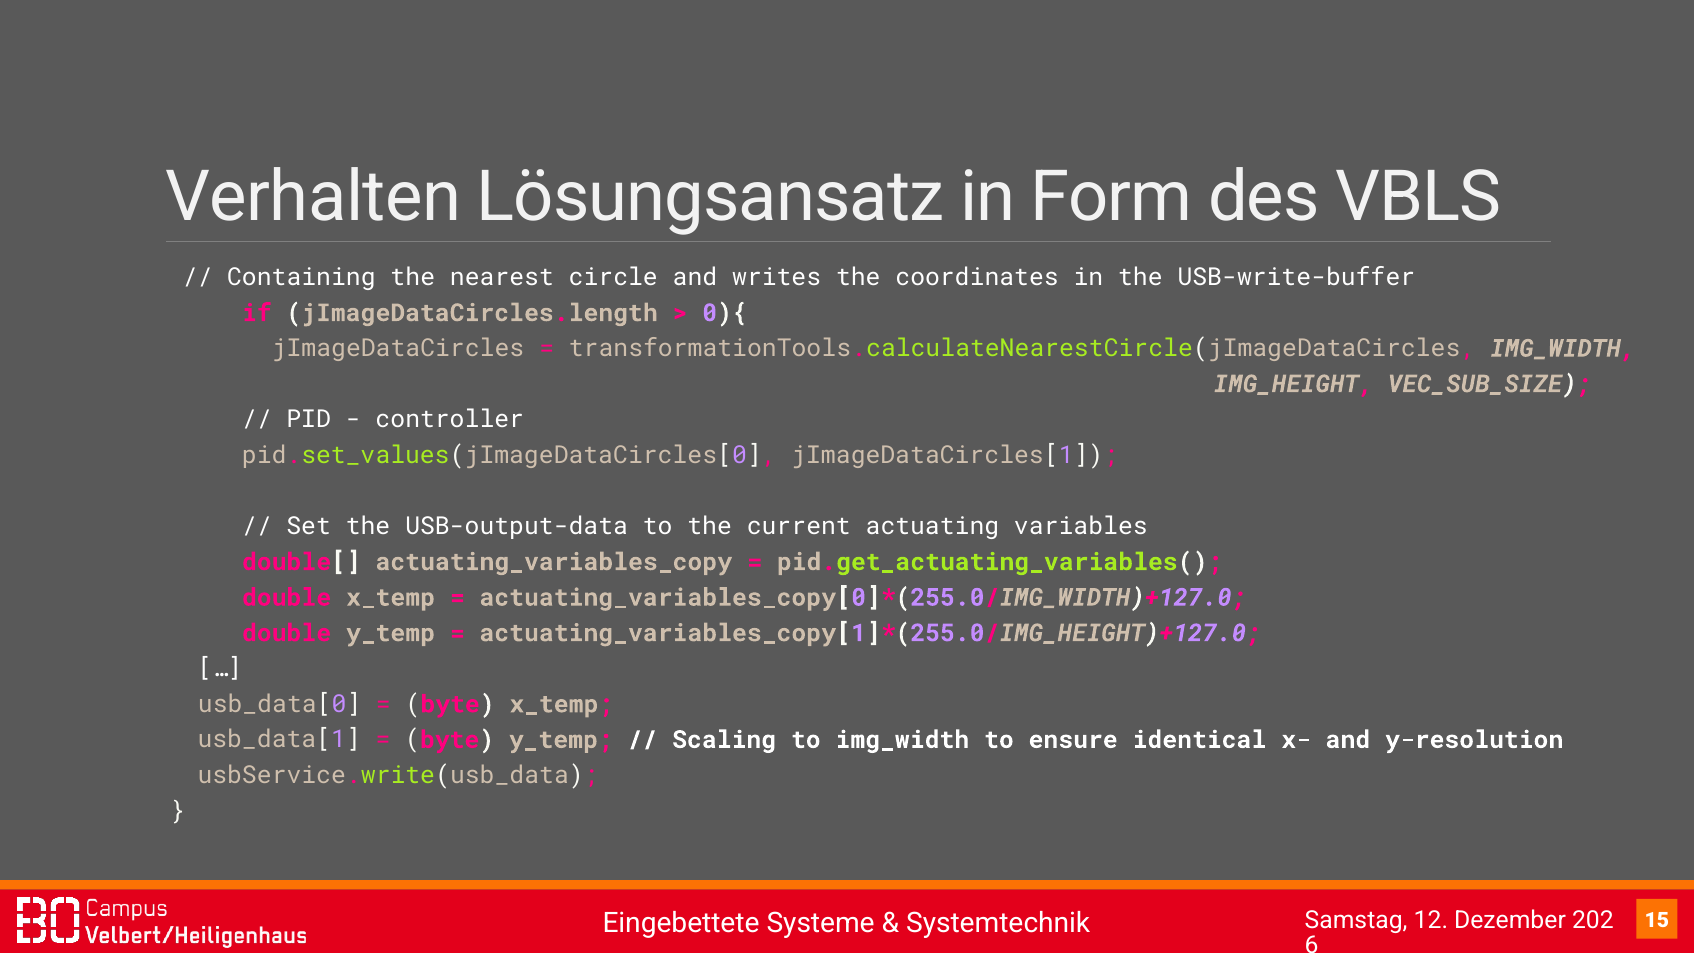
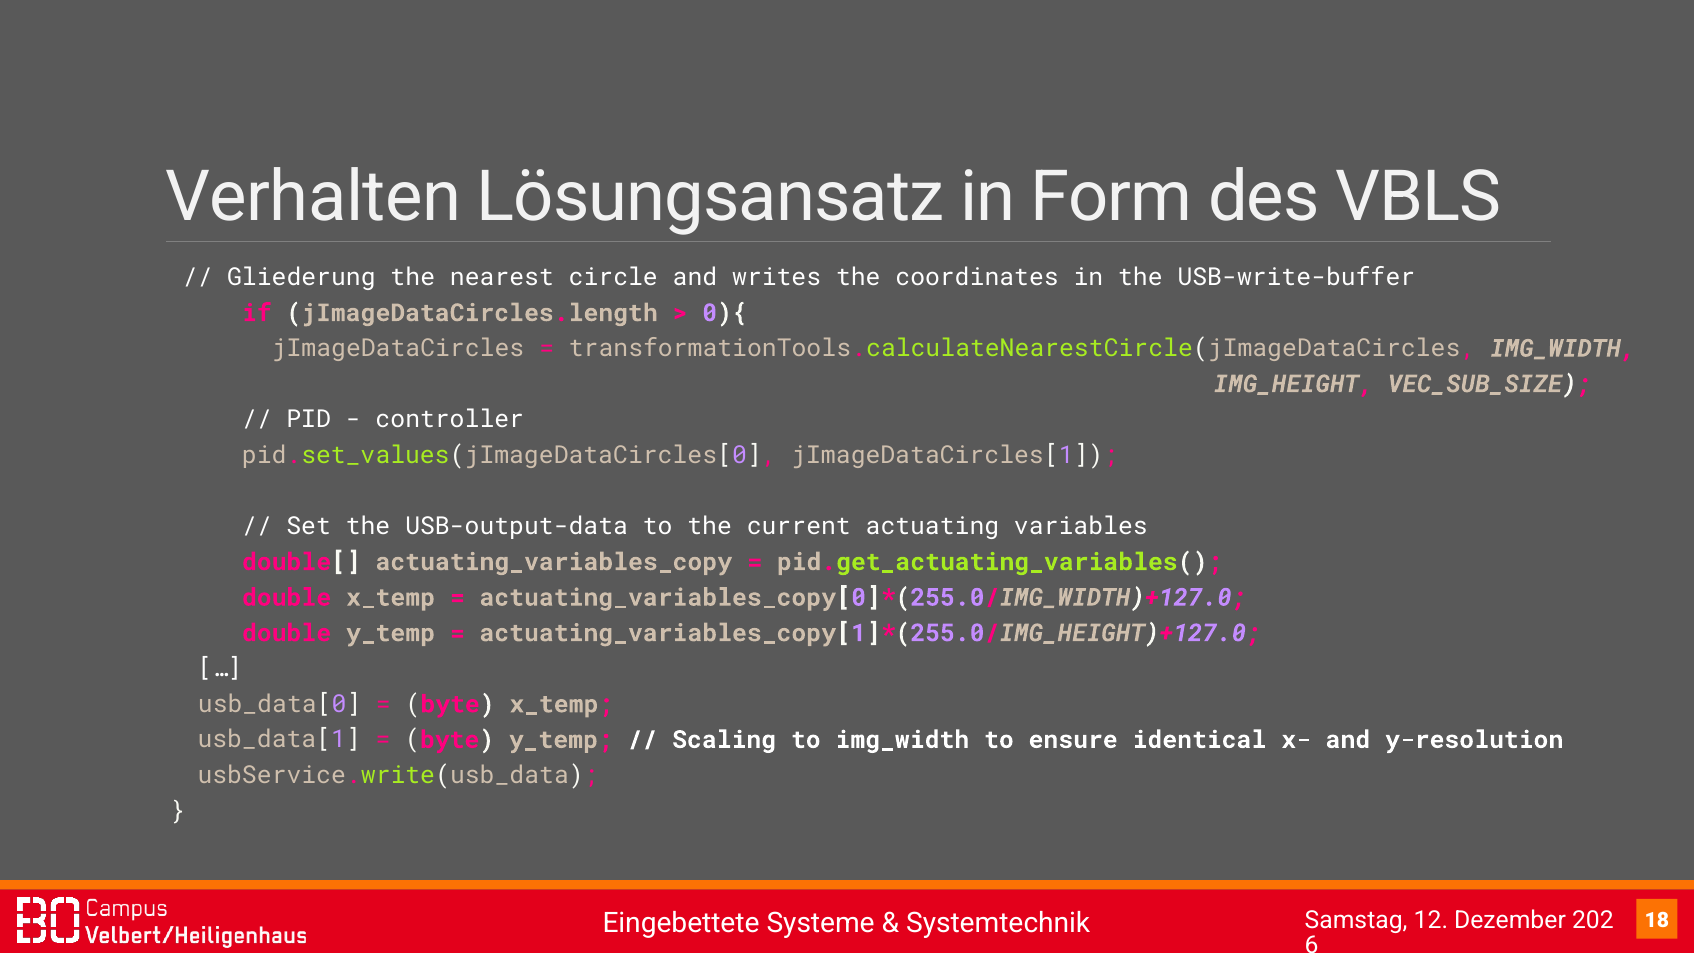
Containing: Containing -> Gliederung
15: 15 -> 18
